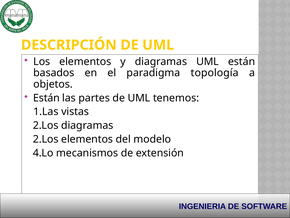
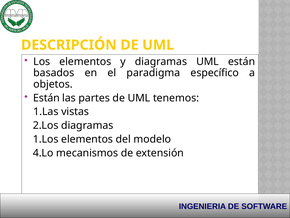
topología: topología -> específico
2.Los at (46, 139): 2.Los -> 1.Los
